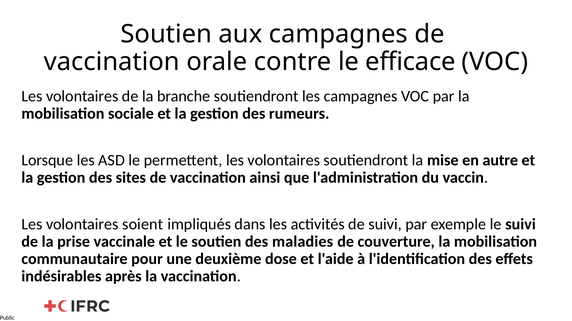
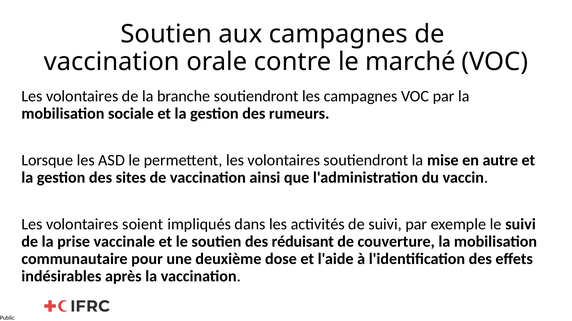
efficace: efficace -> marché
maladies: maladies -> réduisant
